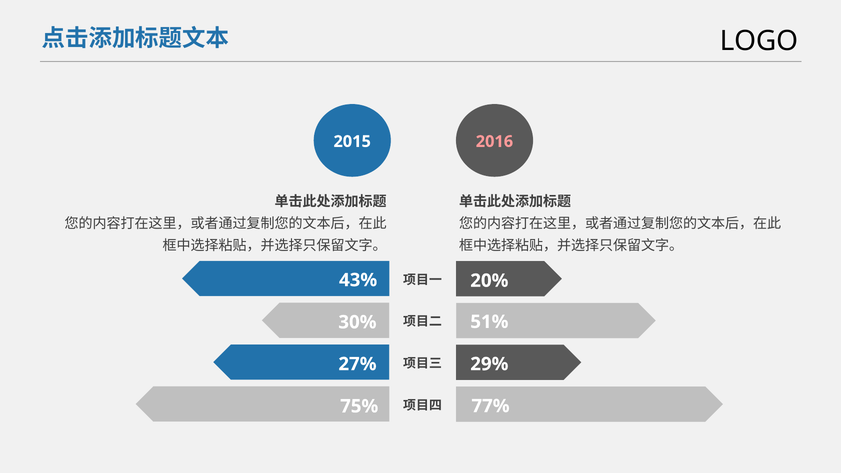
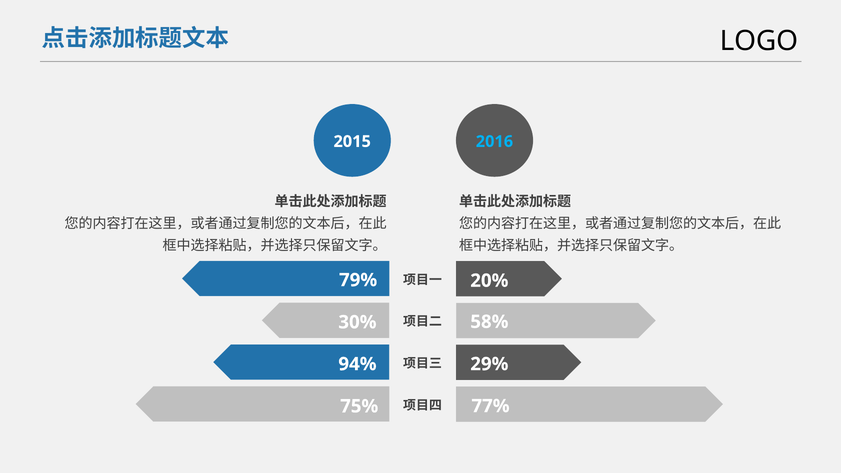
2016 colour: pink -> light blue
43%: 43% -> 79%
51%: 51% -> 58%
27%: 27% -> 94%
